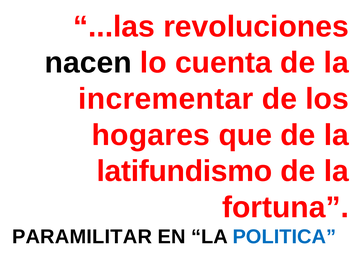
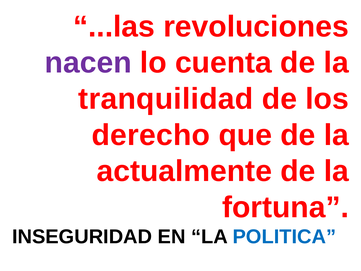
nacen colour: black -> purple
incrementar: incrementar -> tranquilidad
hogares: hogares -> derecho
latifundismo: latifundismo -> actualmente
PARAMILITAR: PARAMILITAR -> INSEGURIDAD
